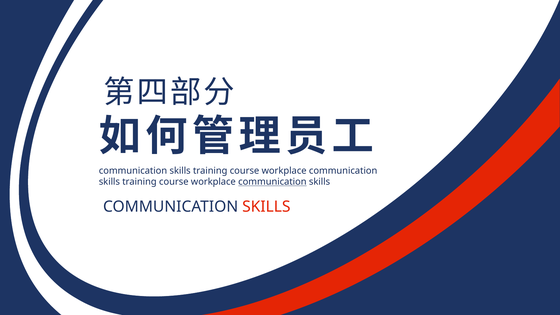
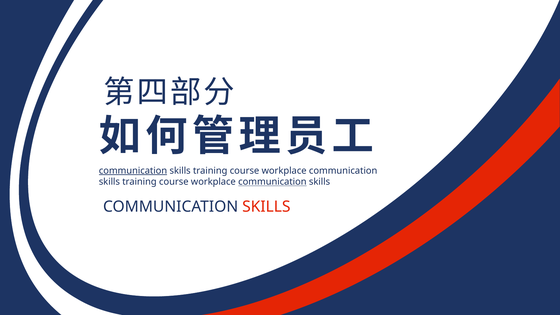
communication at (133, 171) underline: none -> present
